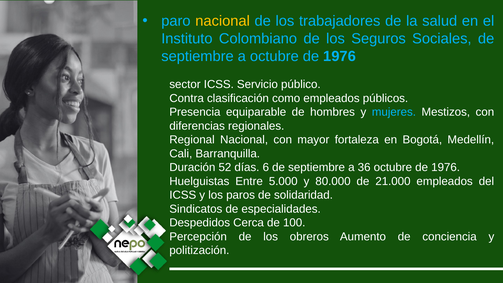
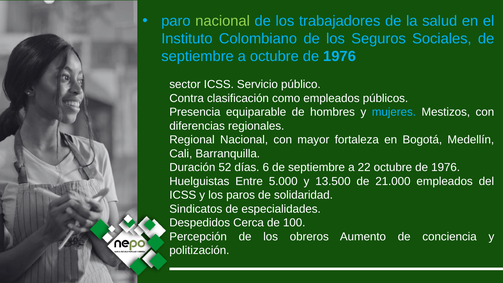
nacional at (223, 21) colour: yellow -> light green
36: 36 -> 22
80.000: 80.000 -> 13.500
